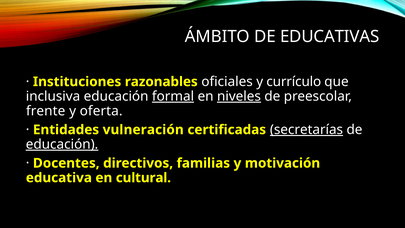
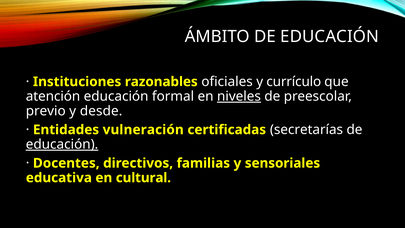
ÁMBITO DE EDUCATIVAS: EDUCATIVAS -> EDUCACIÓN
inclusiva: inclusiva -> atención
formal underline: present -> none
frente: frente -> previo
oferta: oferta -> desde
secretarías underline: present -> none
motivación: motivación -> sensoriales
